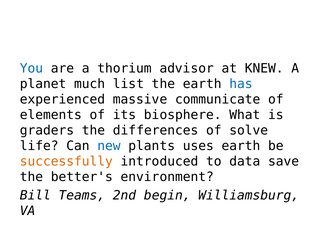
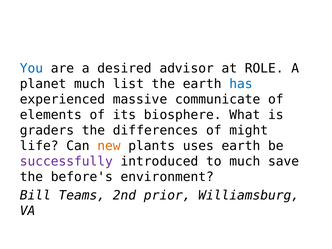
thorium: thorium -> desired
KNEW: KNEW -> ROLE
solve: solve -> might
new colour: blue -> orange
successfully colour: orange -> purple
to data: data -> much
better's: better's -> before's
begin: begin -> prior
